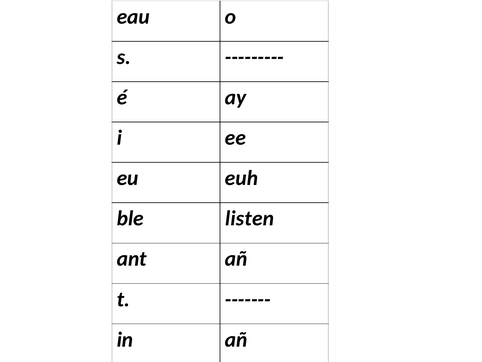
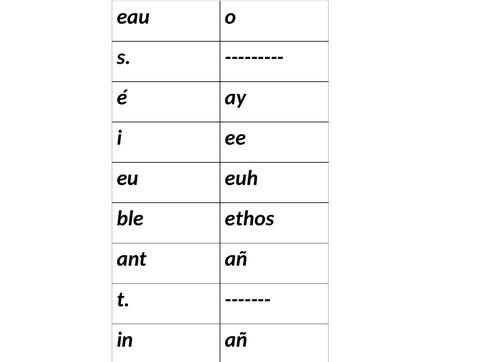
listen: listen -> ethos
